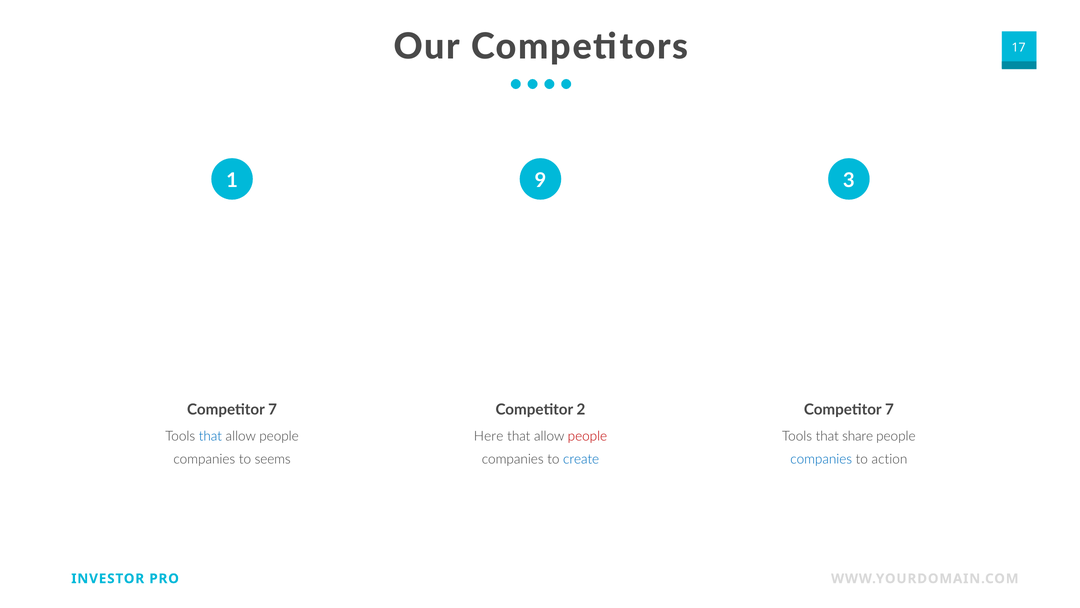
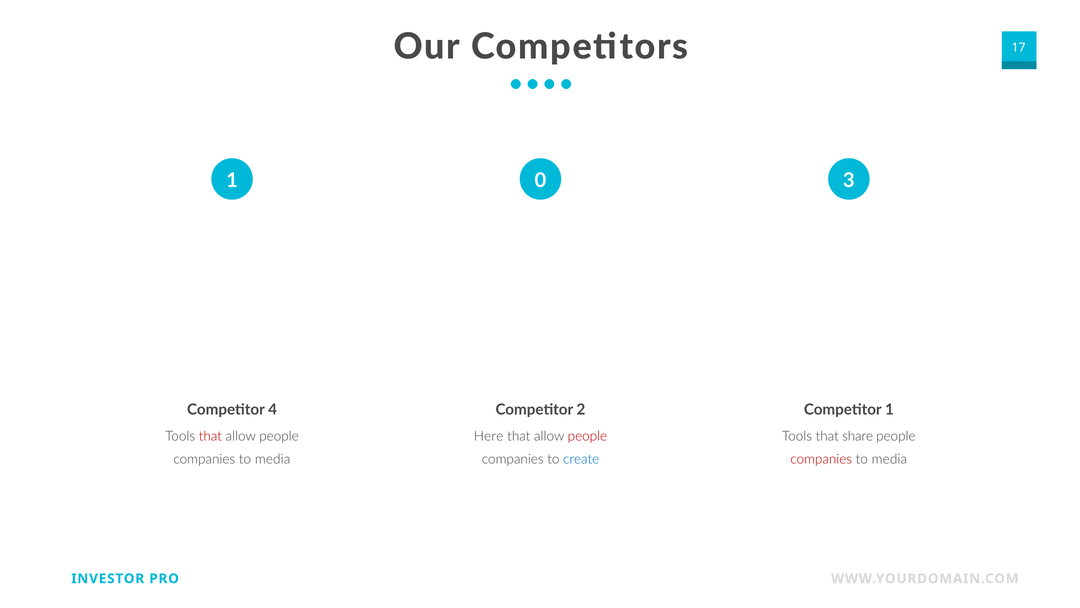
9: 9 -> 0
7 at (273, 410): 7 -> 4
7 at (889, 410): 7 -> 1
that at (210, 436) colour: blue -> red
seems at (273, 459): seems -> media
companies at (821, 459) colour: blue -> red
action at (889, 459): action -> media
